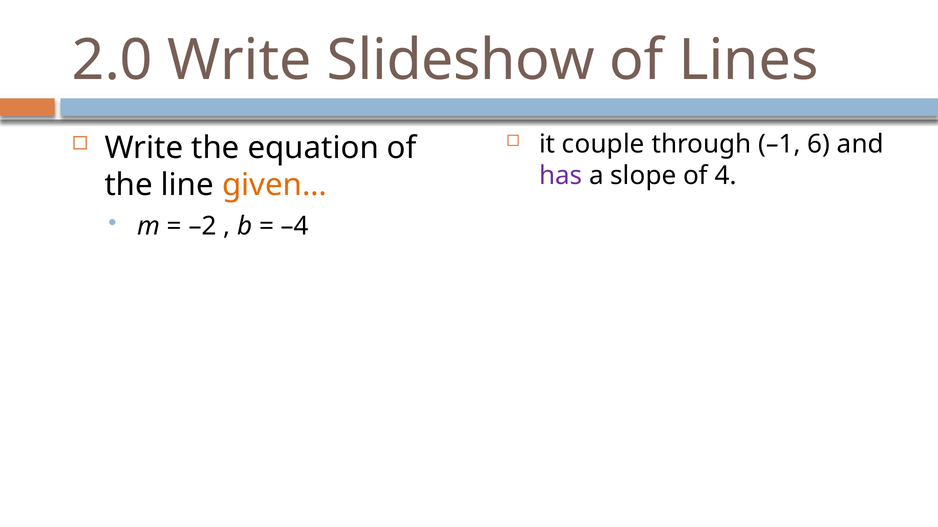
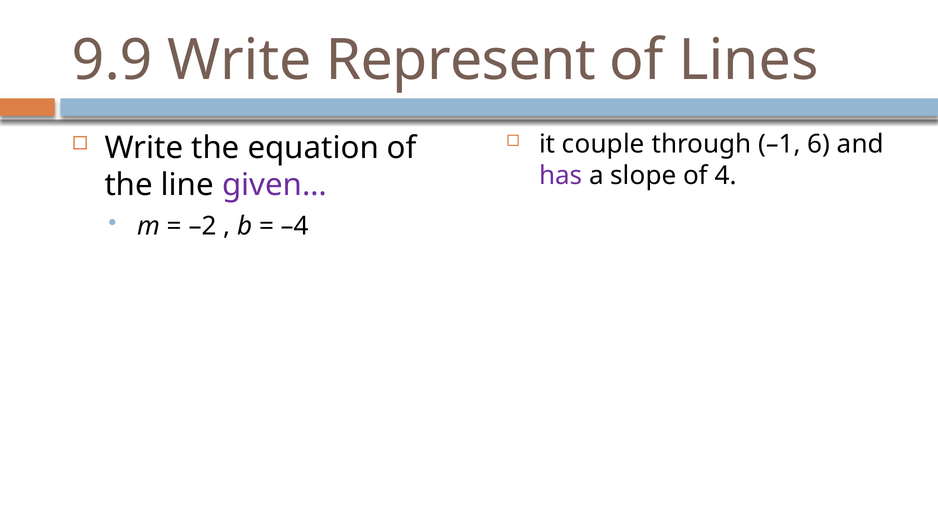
2.0: 2.0 -> 9.9
Slideshow: Slideshow -> Represent
given… colour: orange -> purple
